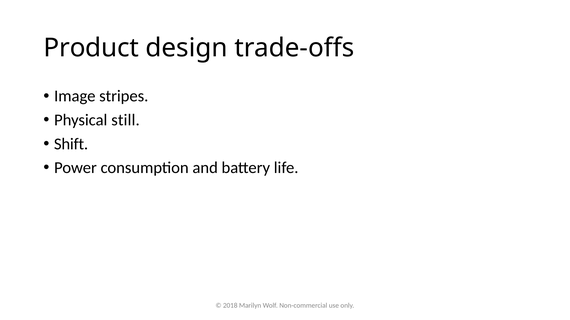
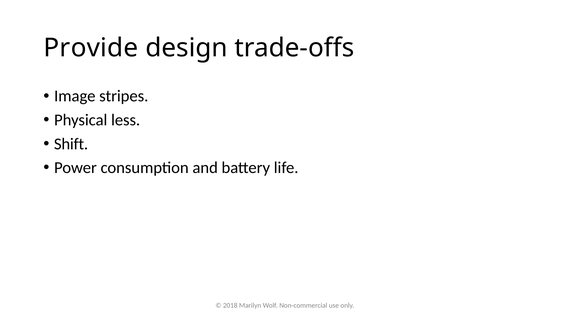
Product: Product -> Provide
still: still -> less
